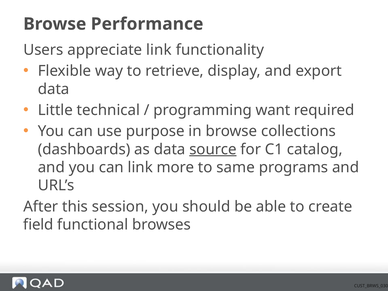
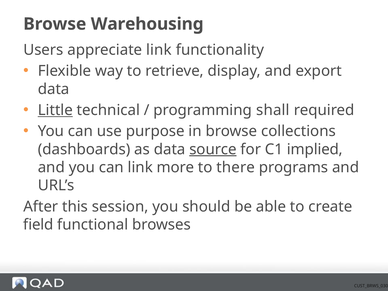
Performance: Performance -> Warehousing
Little underline: none -> present
want: want -> shall
catalog: catalog -> implied
same: same -> there
